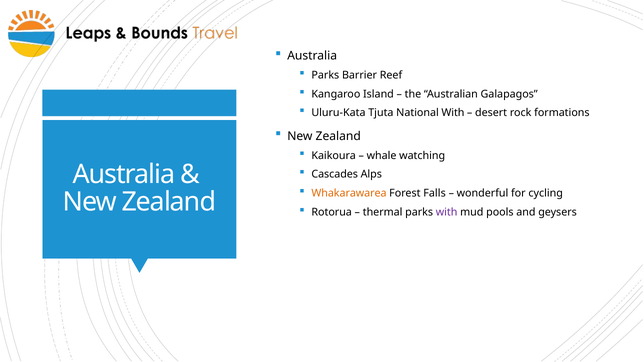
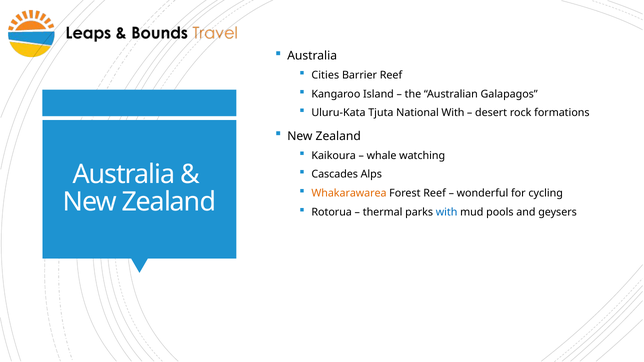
Parks at (325, 75): Parks -> Cities
Forest Falls: Falls -> Reef
with at (447, 212) colour: purple -> blue
